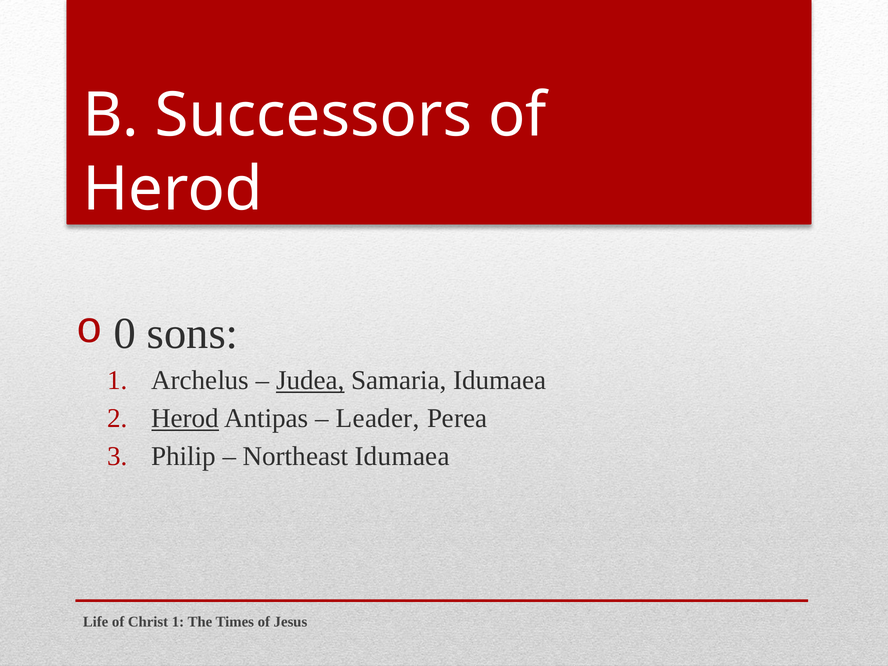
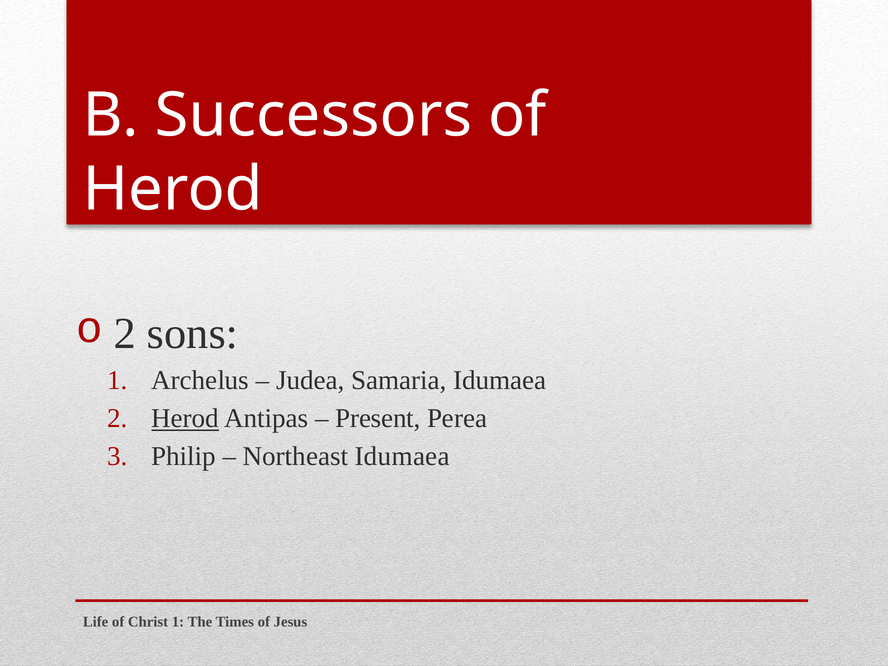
0 at (125, 333): 0 -> 2
Judea underline: present -> none
Leader: Leader -> Present
